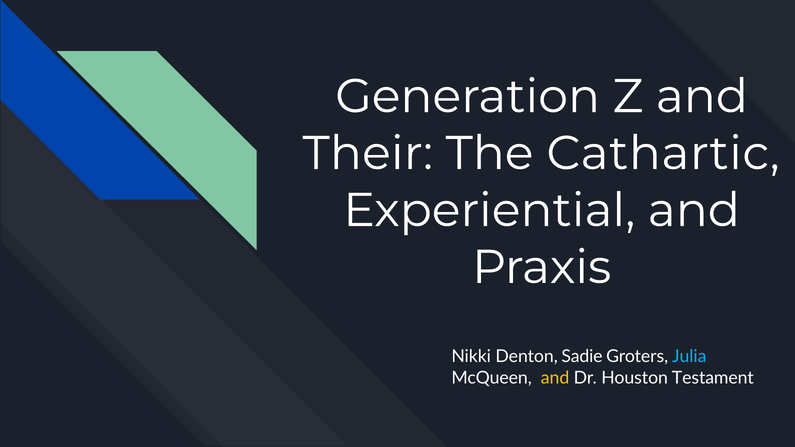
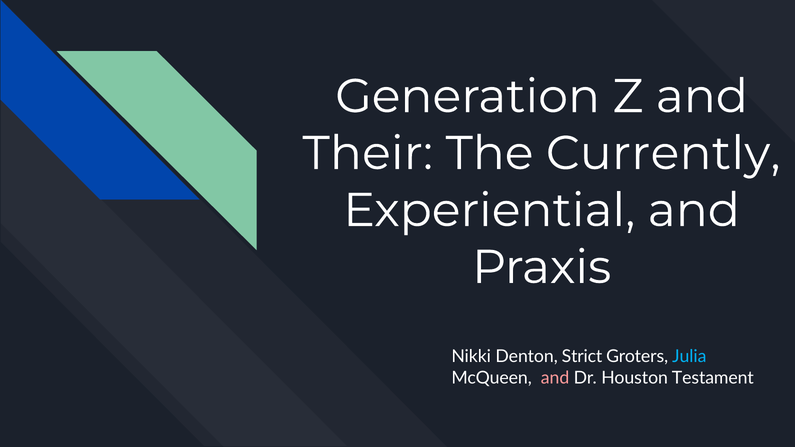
Cathartic: Cathartic -> Currently
Sadie: Sadie -> Strict
and at (555, 378) colour: yellow -> pink
